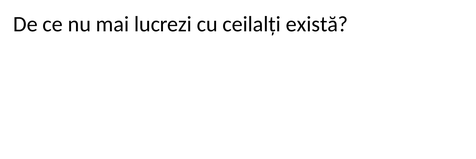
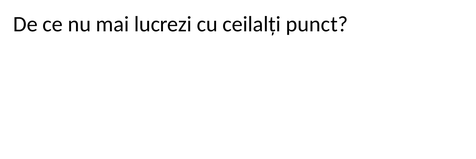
există: există -> punct
